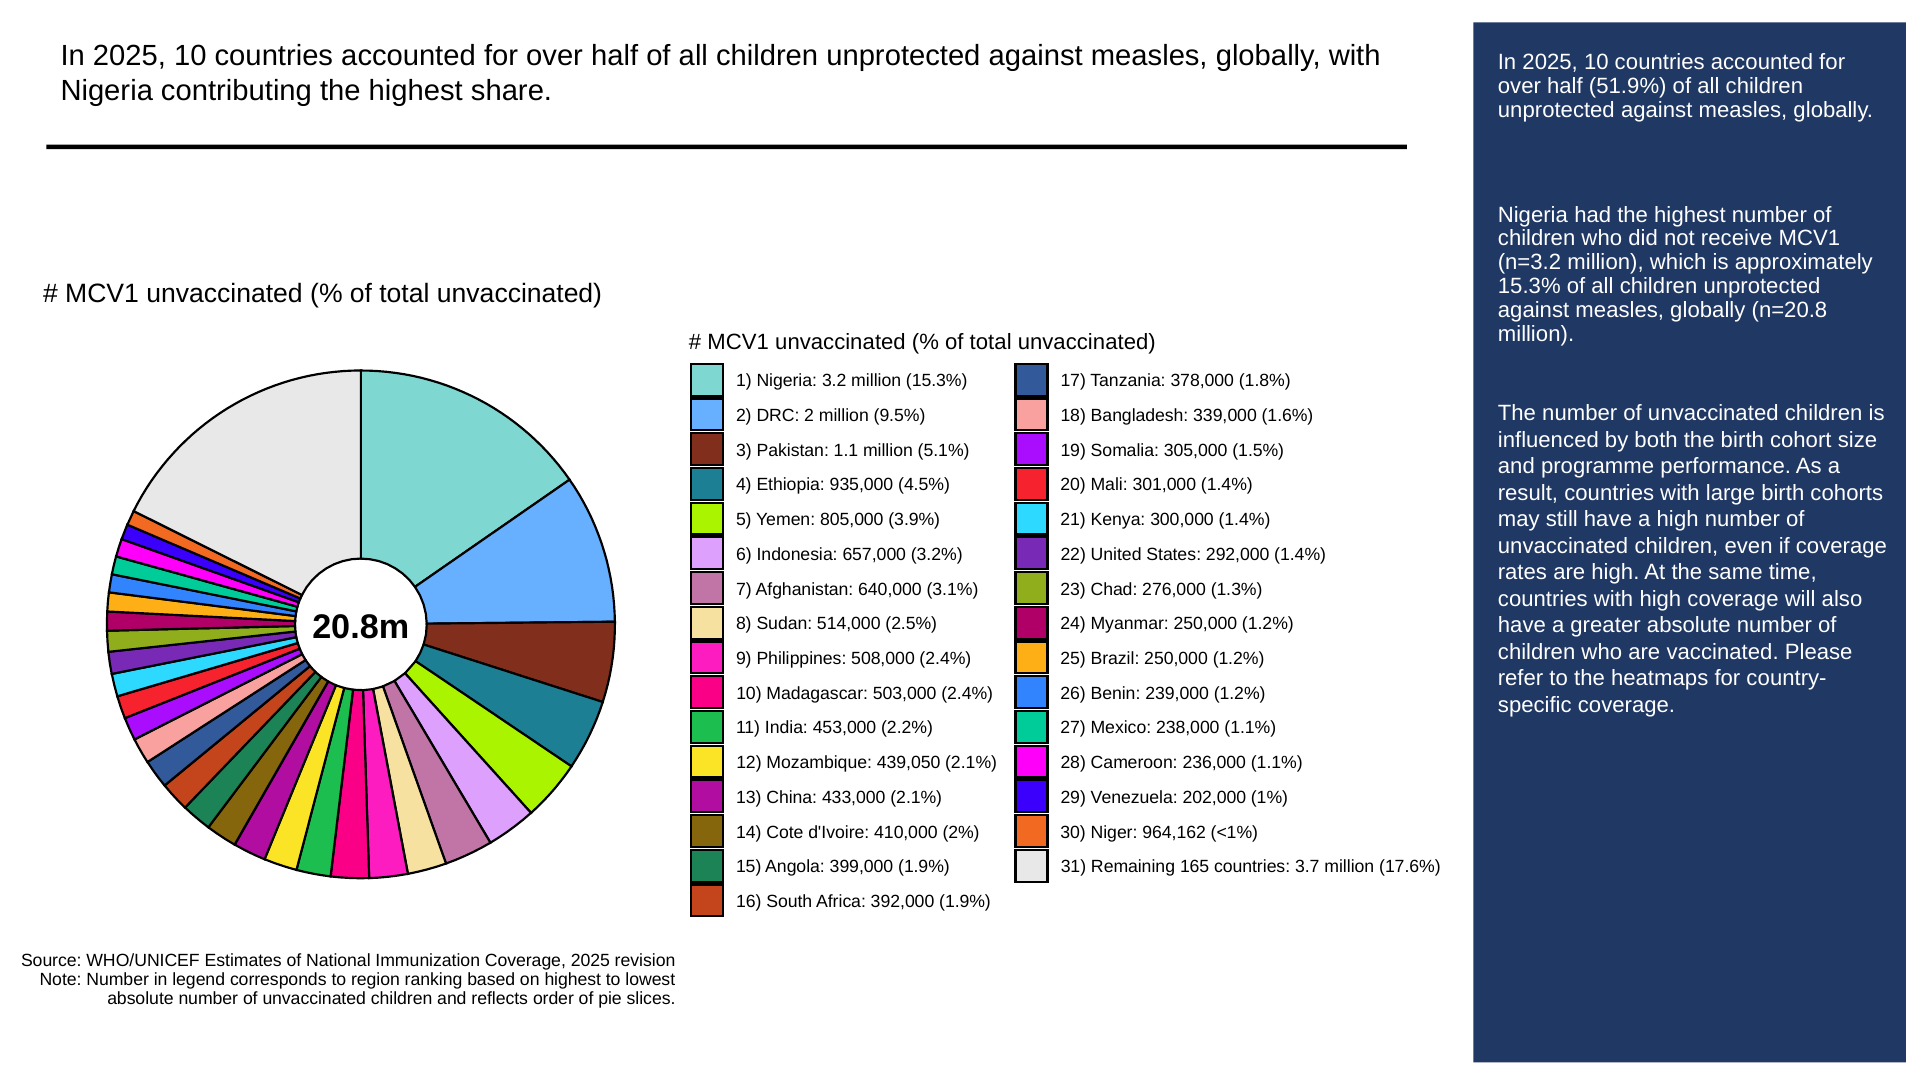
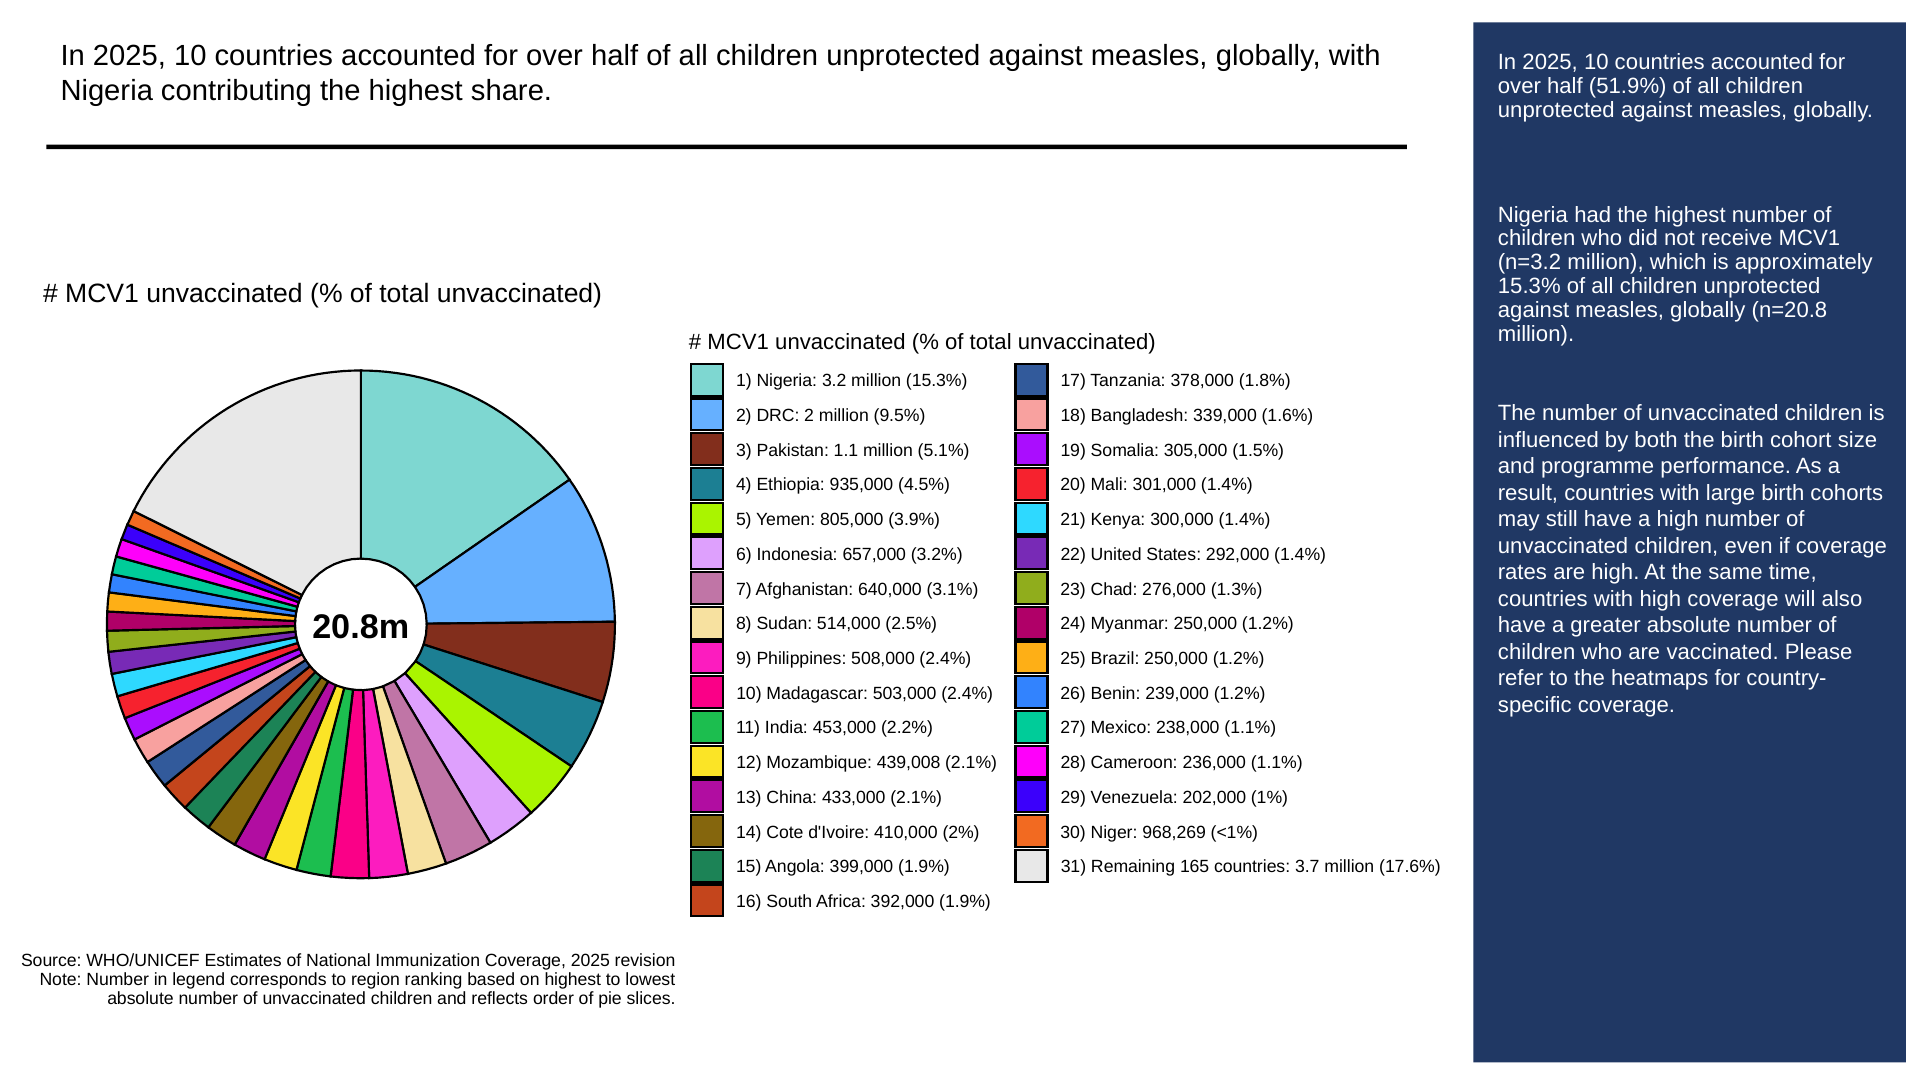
439,050: 439,050 -> 439,008
964,162: 964,162 -> 968,269
